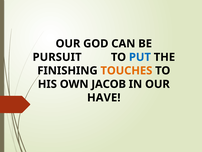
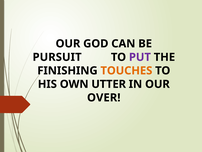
PUT colour: blue -> purple
JACOB: JACOB -> UTTER
HAVE: HAVE -> OVER
